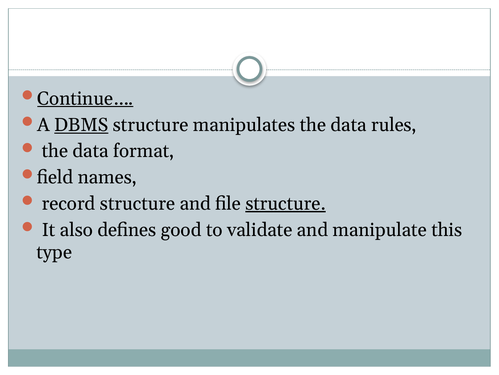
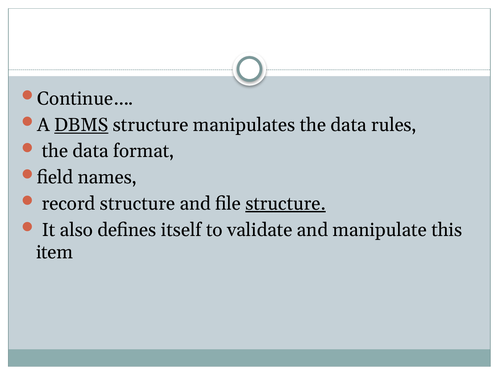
Continue… underline: present -> none
good: good -> itself
type: type -> item
